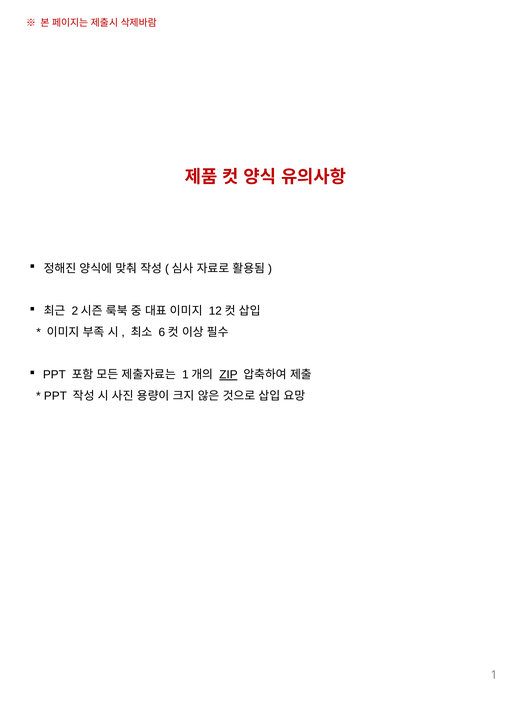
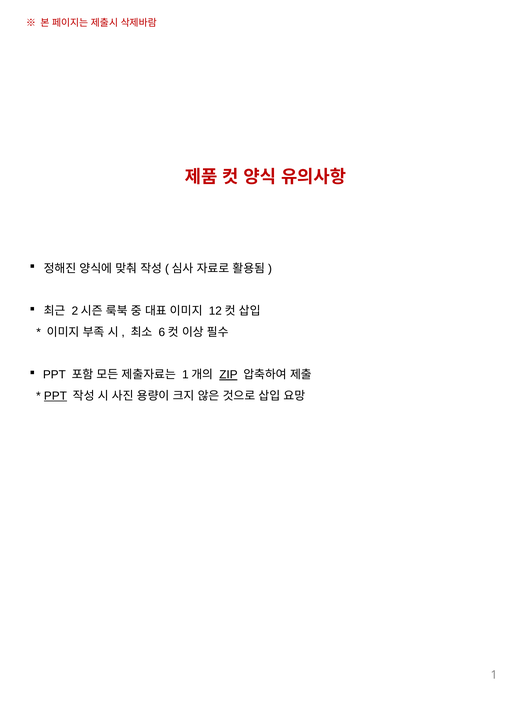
PPT at (55, 396) underline: none -> present
